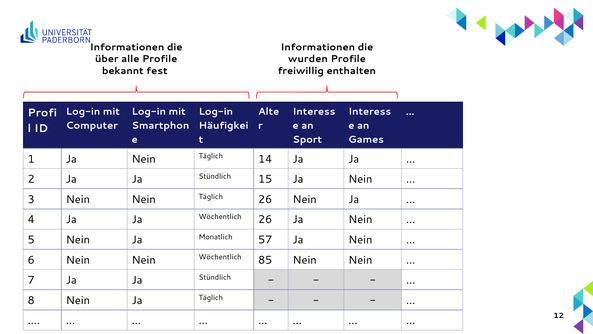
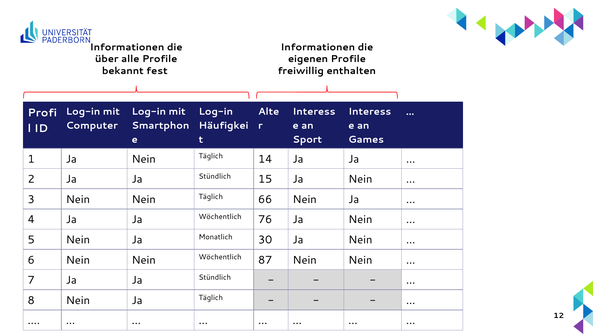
wurden: wurden -> eigenen
Täglich 26: 26 -> 66
Wöchentlich 26: 26 -> 76
57: 57 -> 30
85: 85 -> 87
